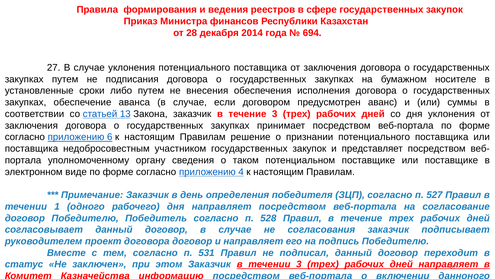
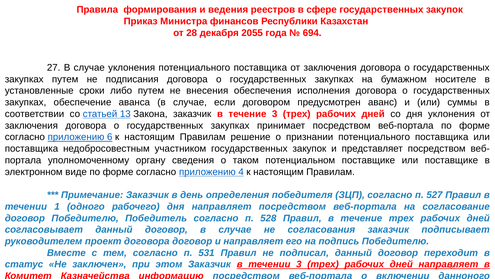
2014: 2014 -> 2055
